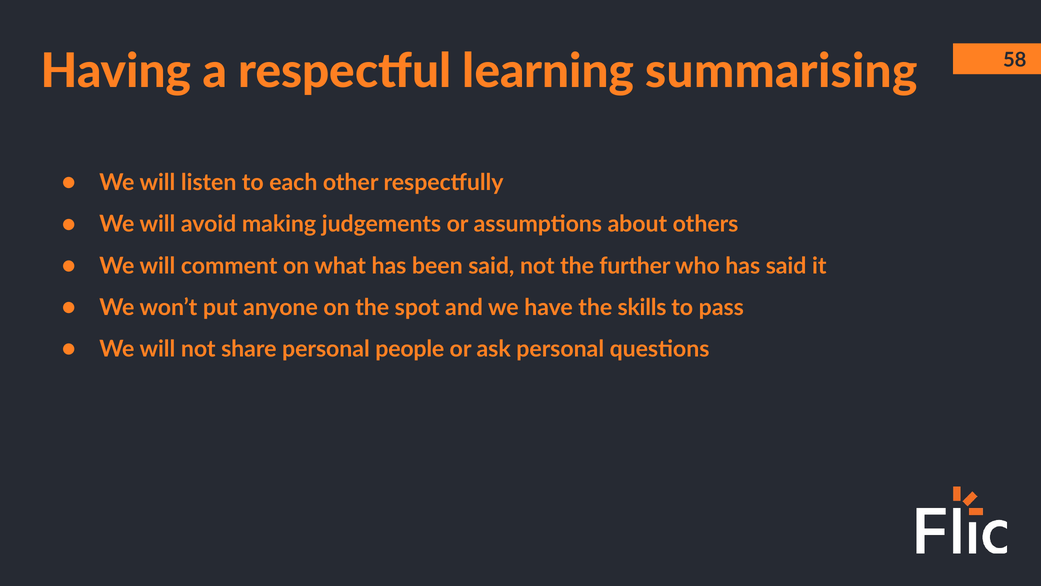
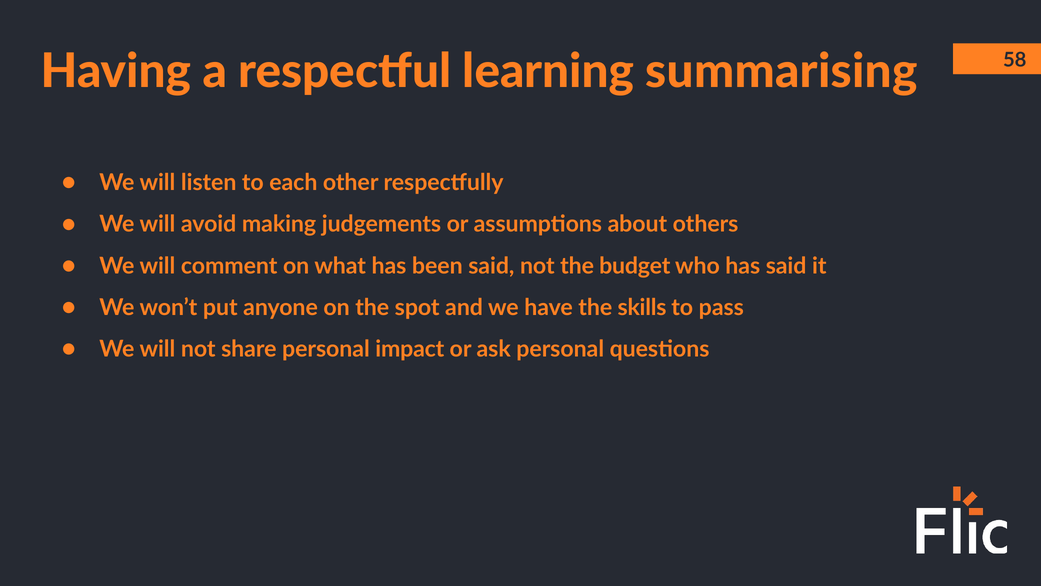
further: further -> budget
people: people -> impact
